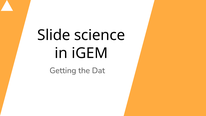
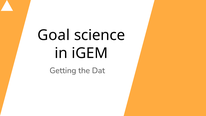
Slide: Slide -> Goal
